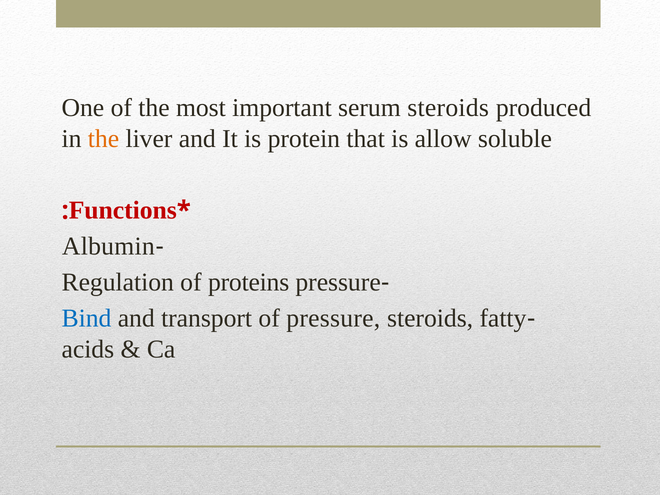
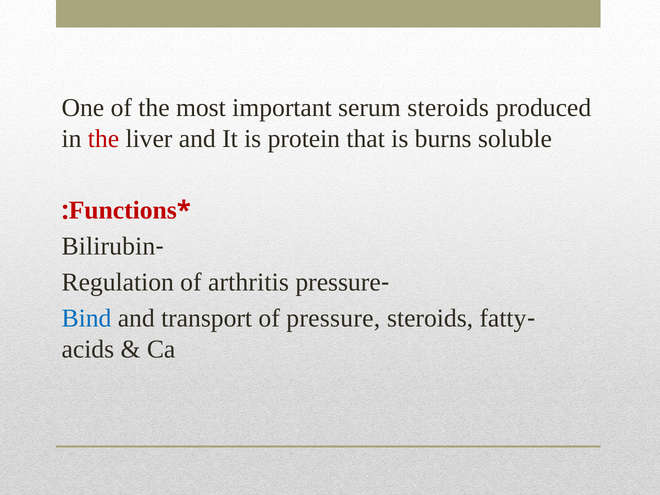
the at (104, 139) colour: orange -> red
allow: allow -> burns
Albumin: Albumin -> Bilirubin
proteins: proteins -> arthritis
